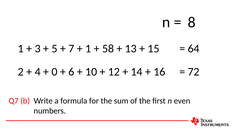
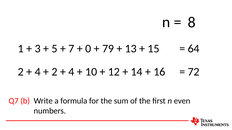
1 at (88, 49): 1 -> 0
58: 58 -> 79
0 at (54, 72): 0 -> 2
6 at (71, 72): 6 -> 4
